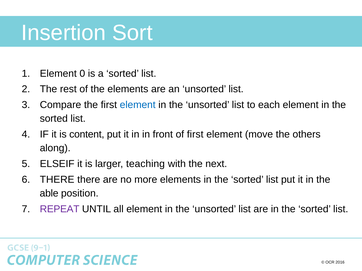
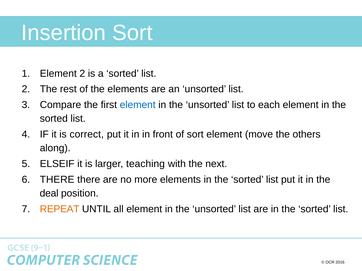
Element 0: 0 -> 2
content: content -> correct
of first: first -> sort
able: able -> deal
REPEAT colour: purple -> orange
